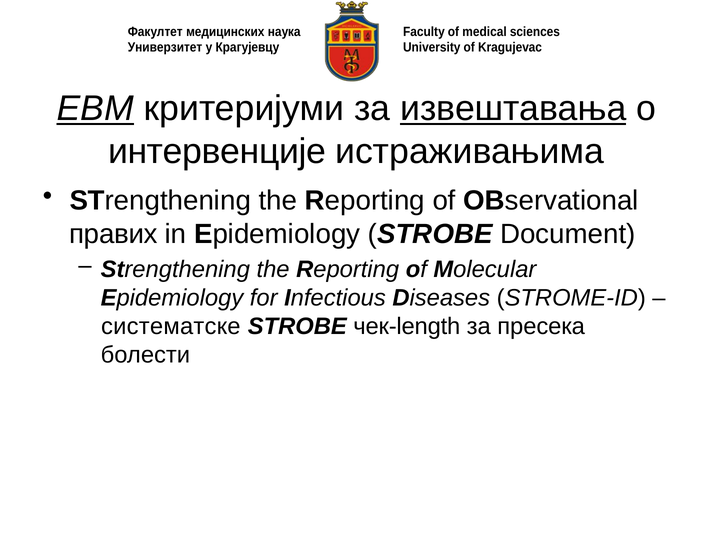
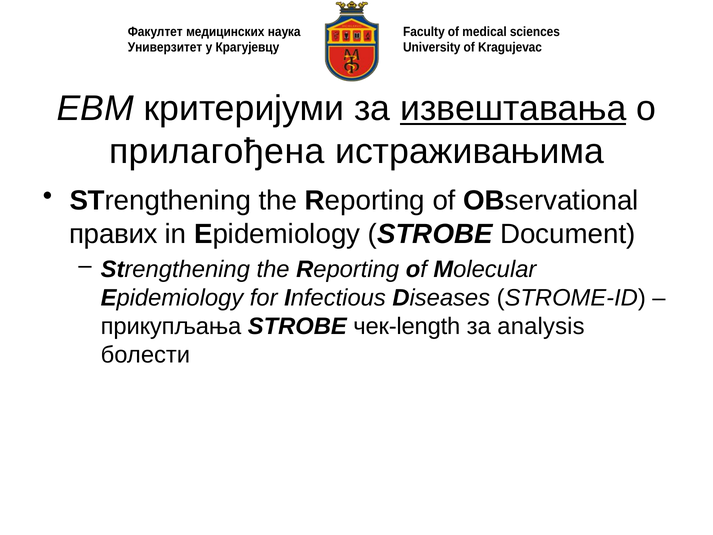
EBM underline: present -> none
интервенције: интервенције -> прилагођена
систематске: систематске -> прикупљања
пресека: пресека -> analysis
